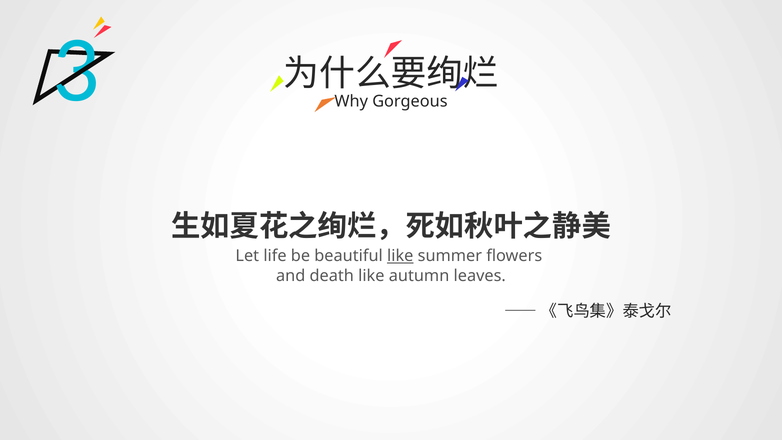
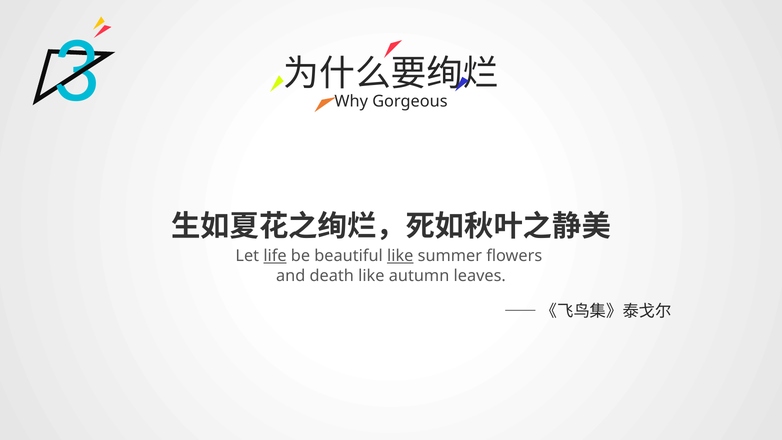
life underline: none -> present
